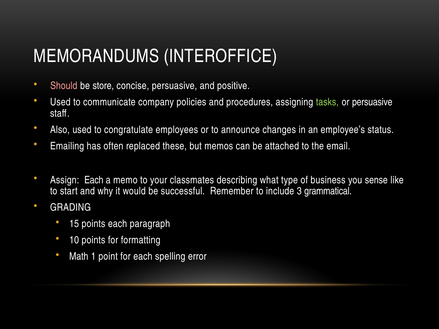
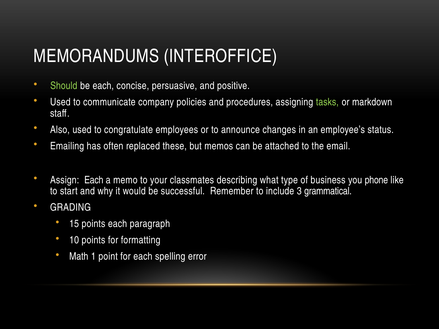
Should colour: pink -> light green
be store: store -> each
or persuasive: persuasive -> markdown
sense: sense -> phone
